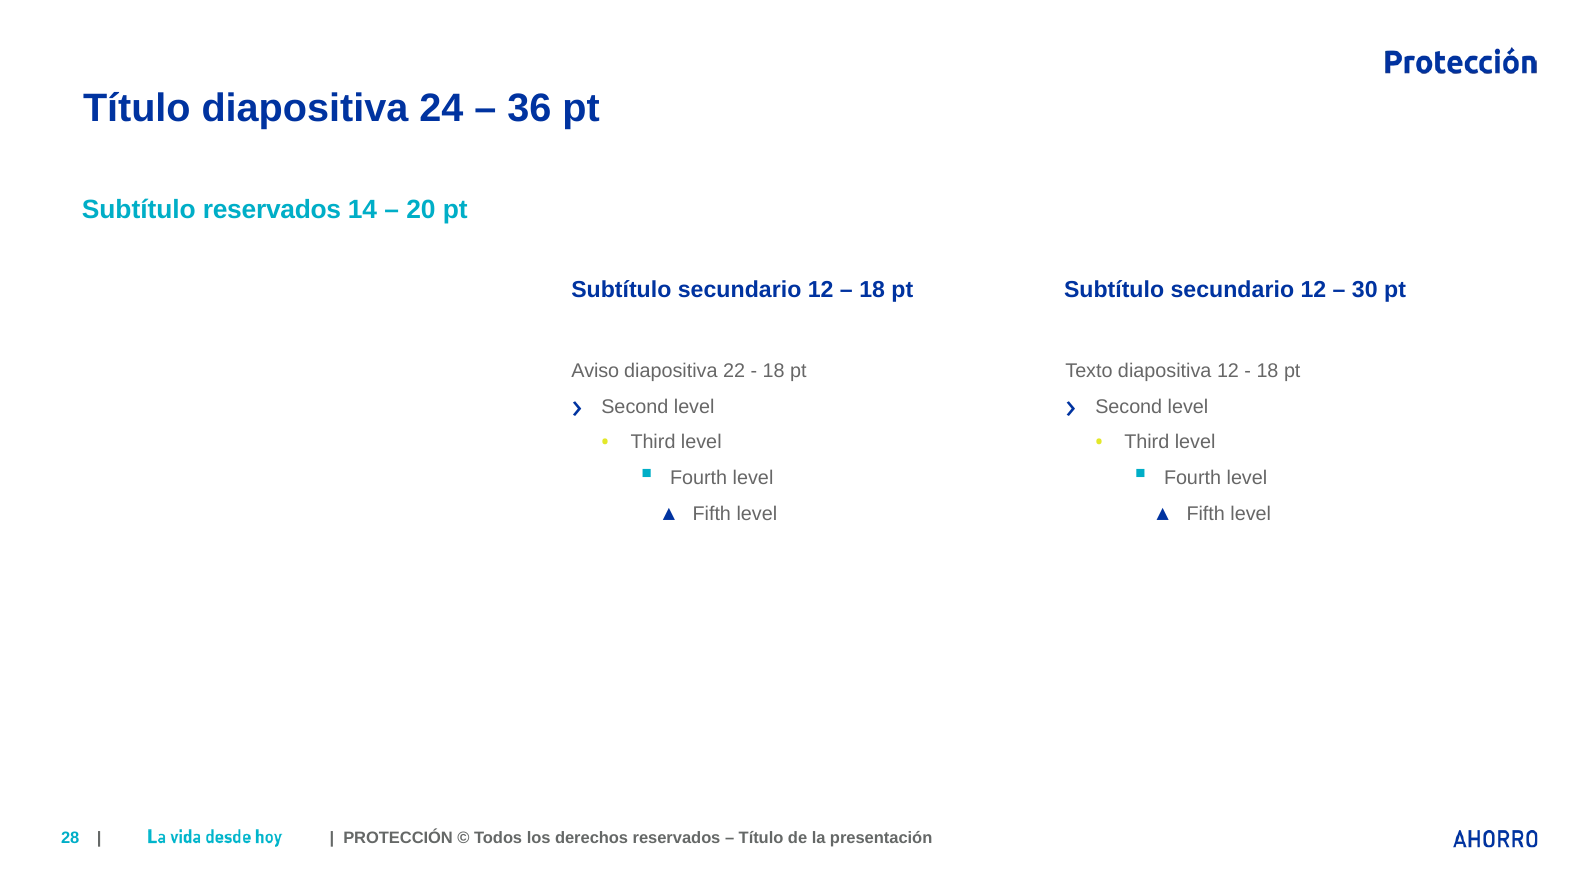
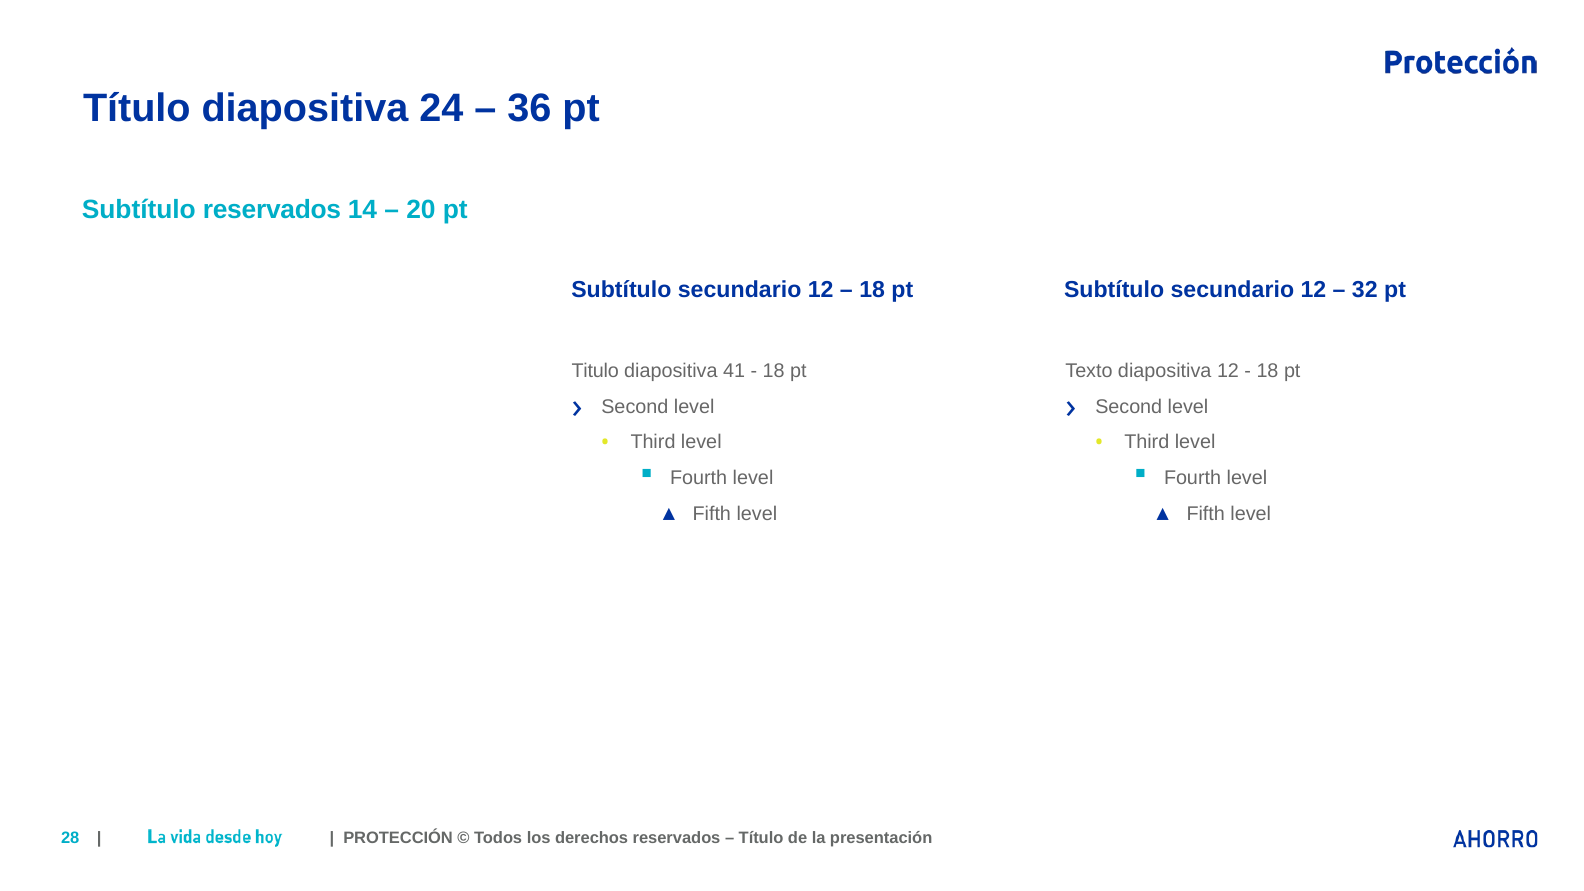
30: 30 -> 32
Aviso: Aviso -> Titulo
22: 22 -> 41
